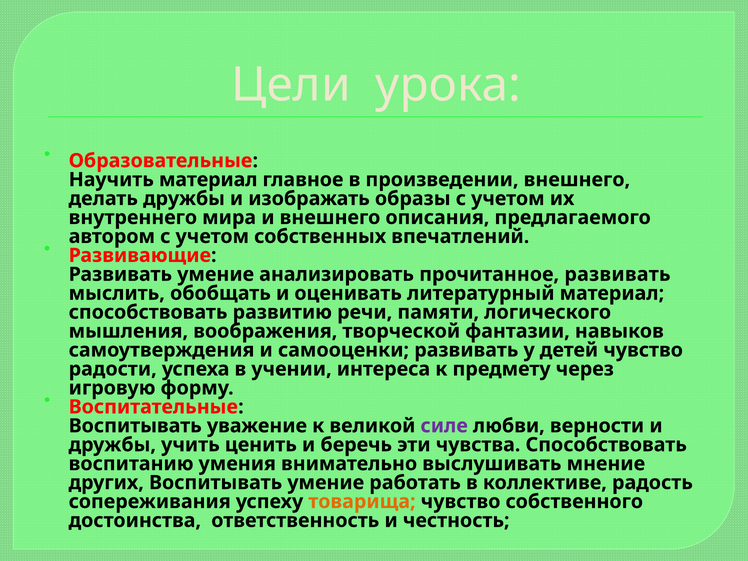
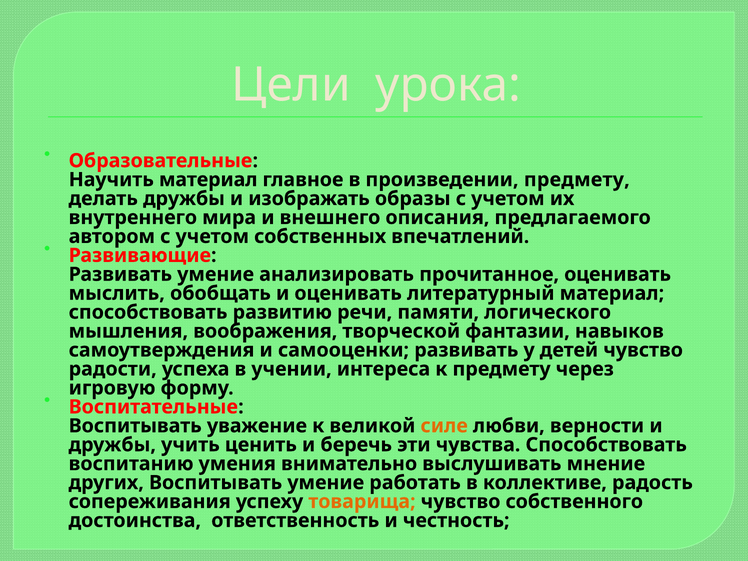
произведении внешнего: внешнего -> предмету
прочитанное развивать: развивать -> оценивать
силе colour: purple -> orange
